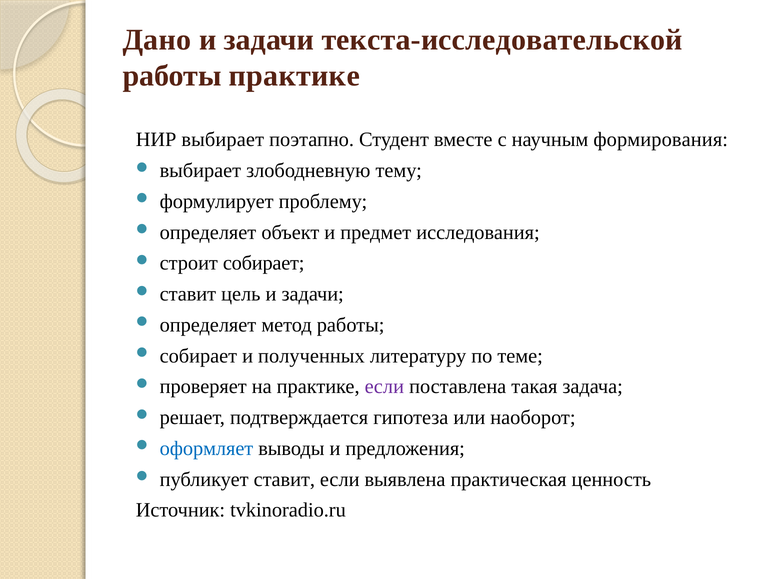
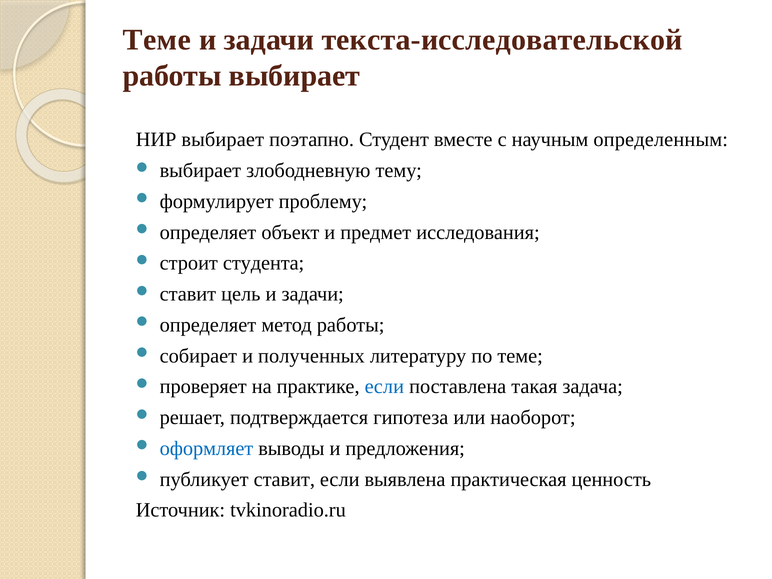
Дано at (157, 40): Дано -> Теме
работы практике: практике -> выбирает
формирования: формирования -> определенным
строит собирает: собирает -> студента
если at (384, 387) colour: purple -> blue
